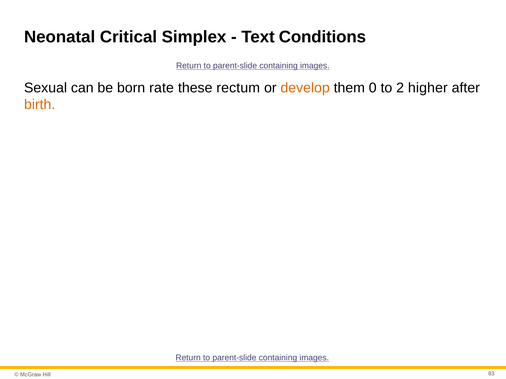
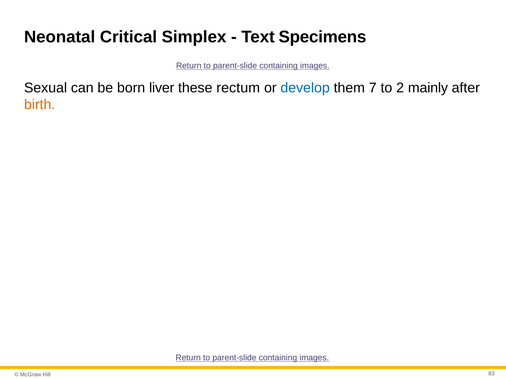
Conditions: Conditions -> Specimens
rate: rate -> liver
develop colour: orange -> blue
0: 0 -> 7
higher: higher -> mainly
